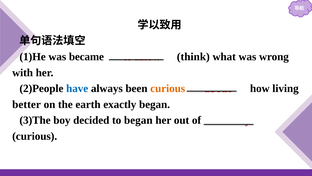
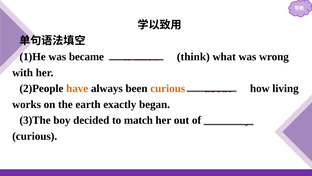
have colour: blue -> orange
better: better -> works
to began: began -> match
